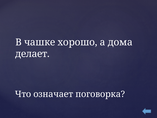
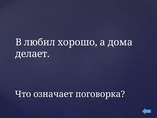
чашке: чашке -> любил
